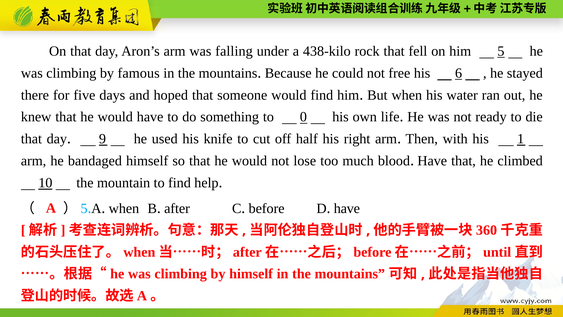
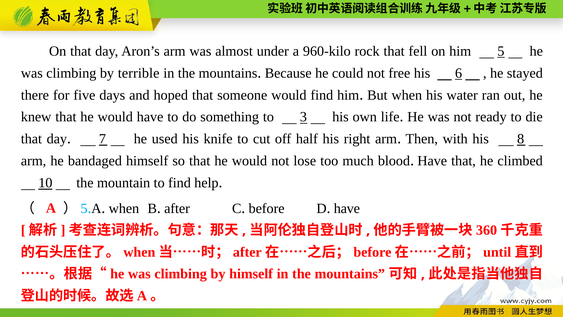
falling: falling -> almost
438-kilo: 438-kilo -> 960-kilo
famous: famous -> terrible
0: 0 -> 3
9: 9 -> 7
1: 1 -> 8
